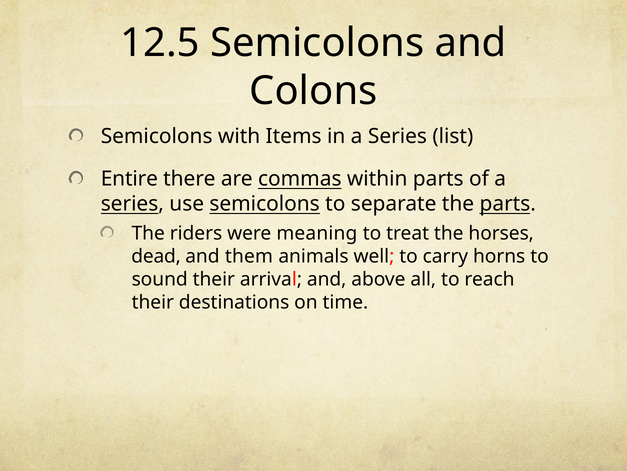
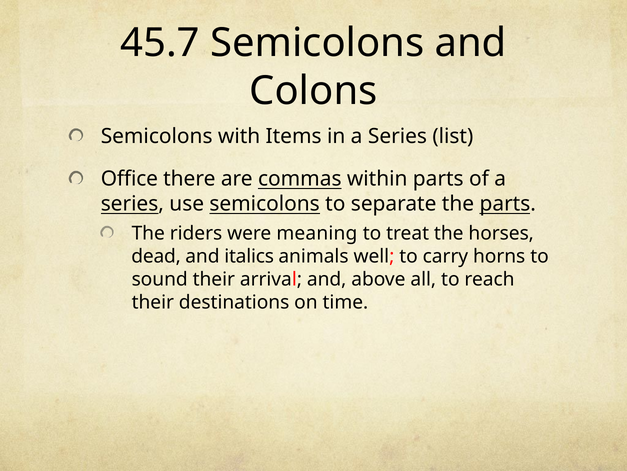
12.5: 12.5 -> 45.7
Entire: Entire -> Office
them: them -> italics
